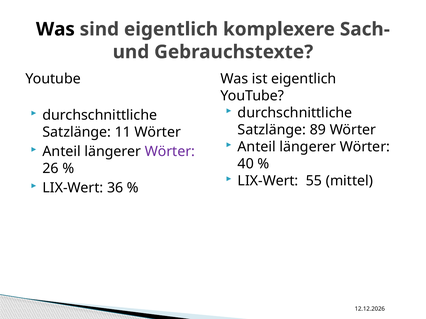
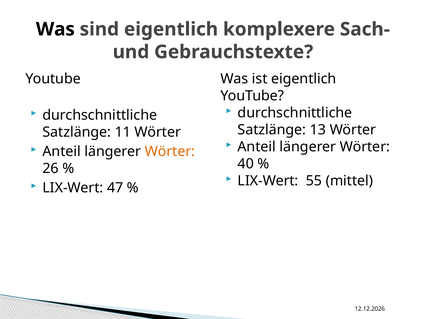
89: 89 -> 13
Wörter at (170, 152) colour: purple -> orange
36: 36 -> 47
